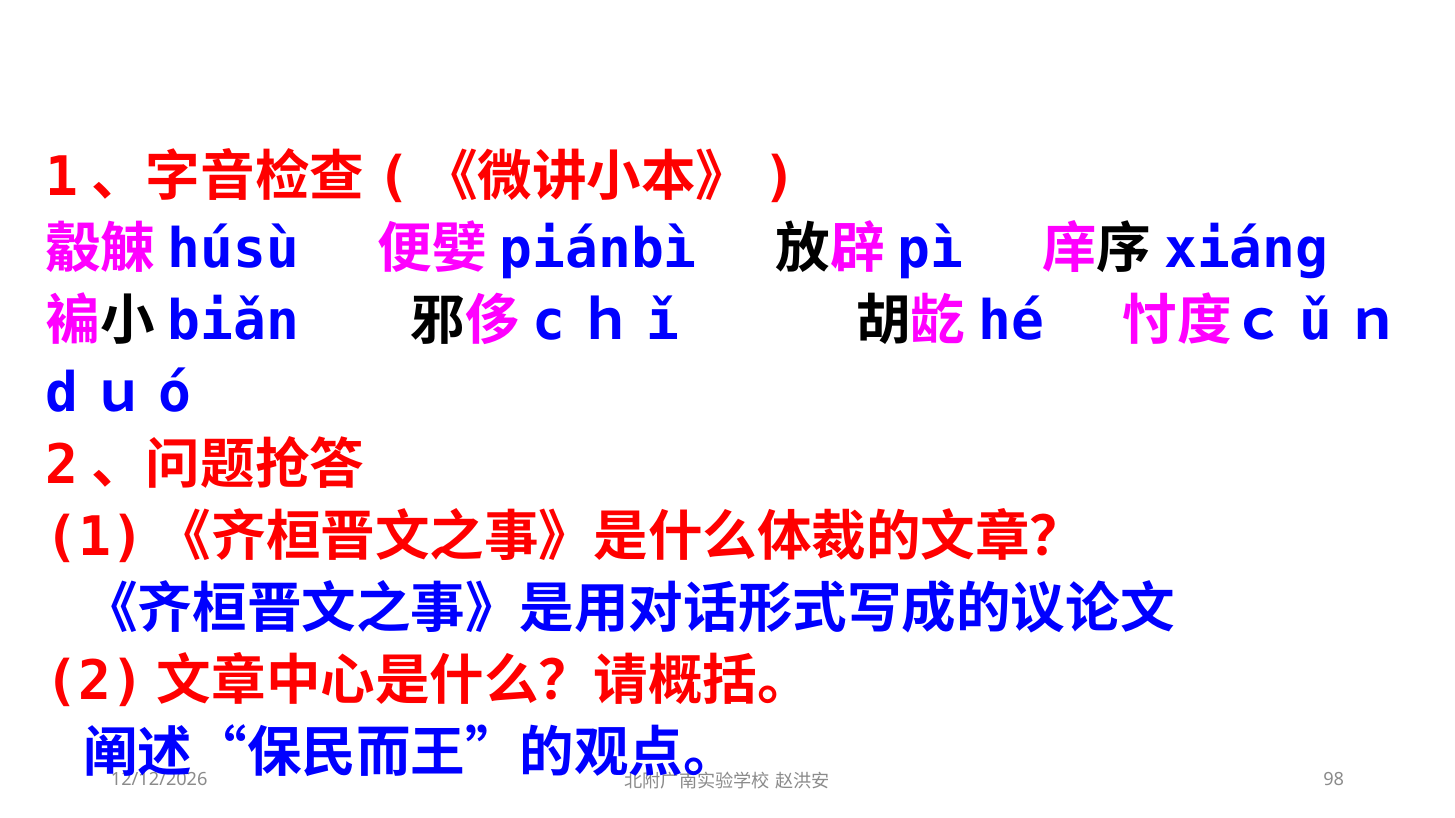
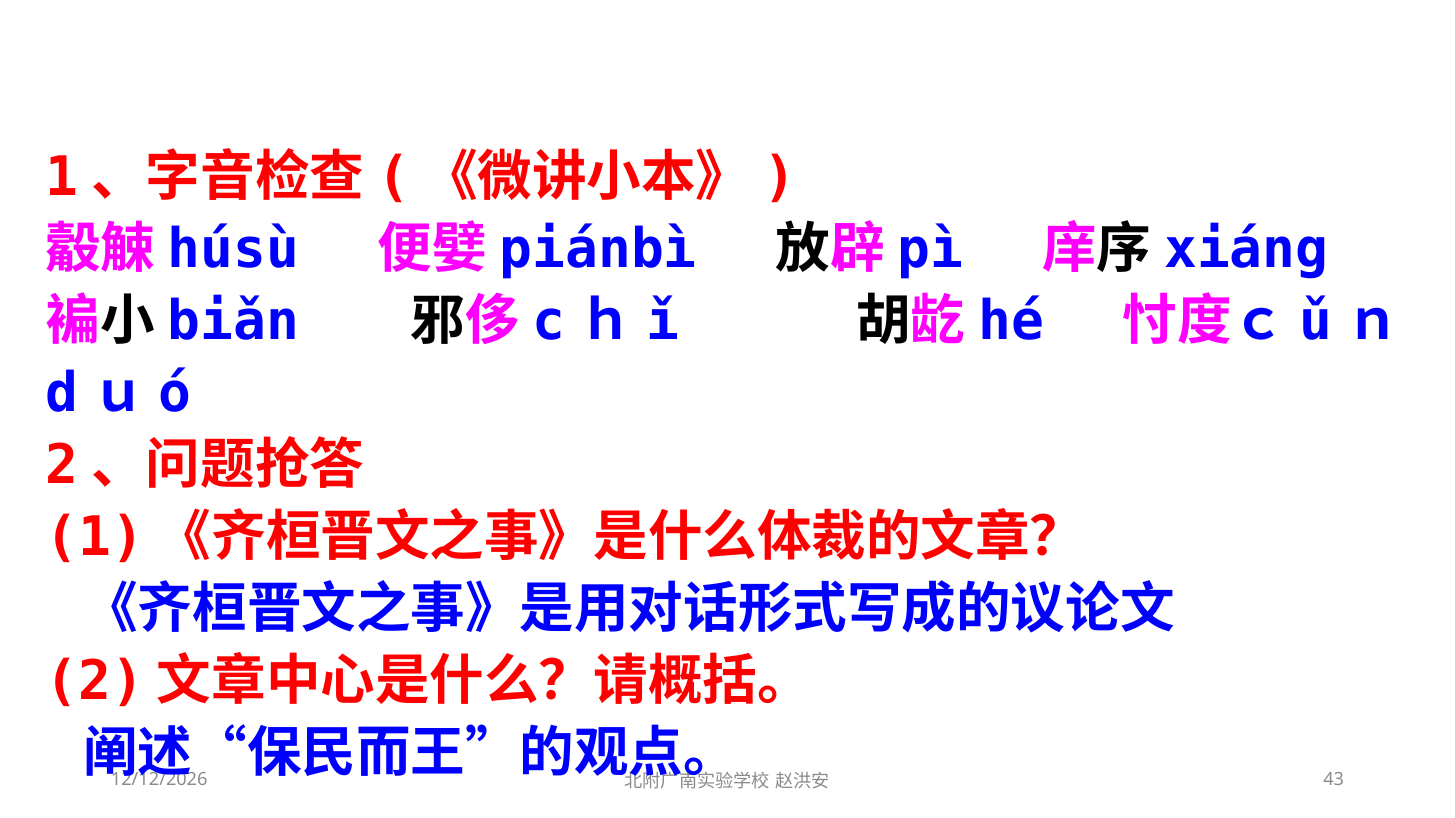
98: 98 -> 43
